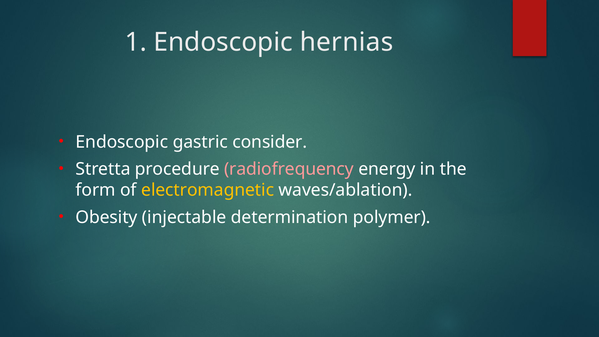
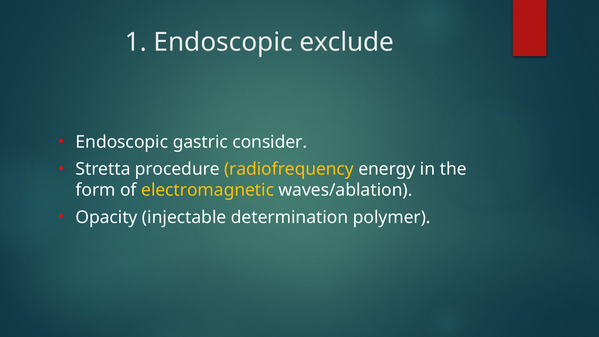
hernias: hernias -> exclude
radiofrequency colour: pink -> yellow
Obesity: Obesity -> Opacity
